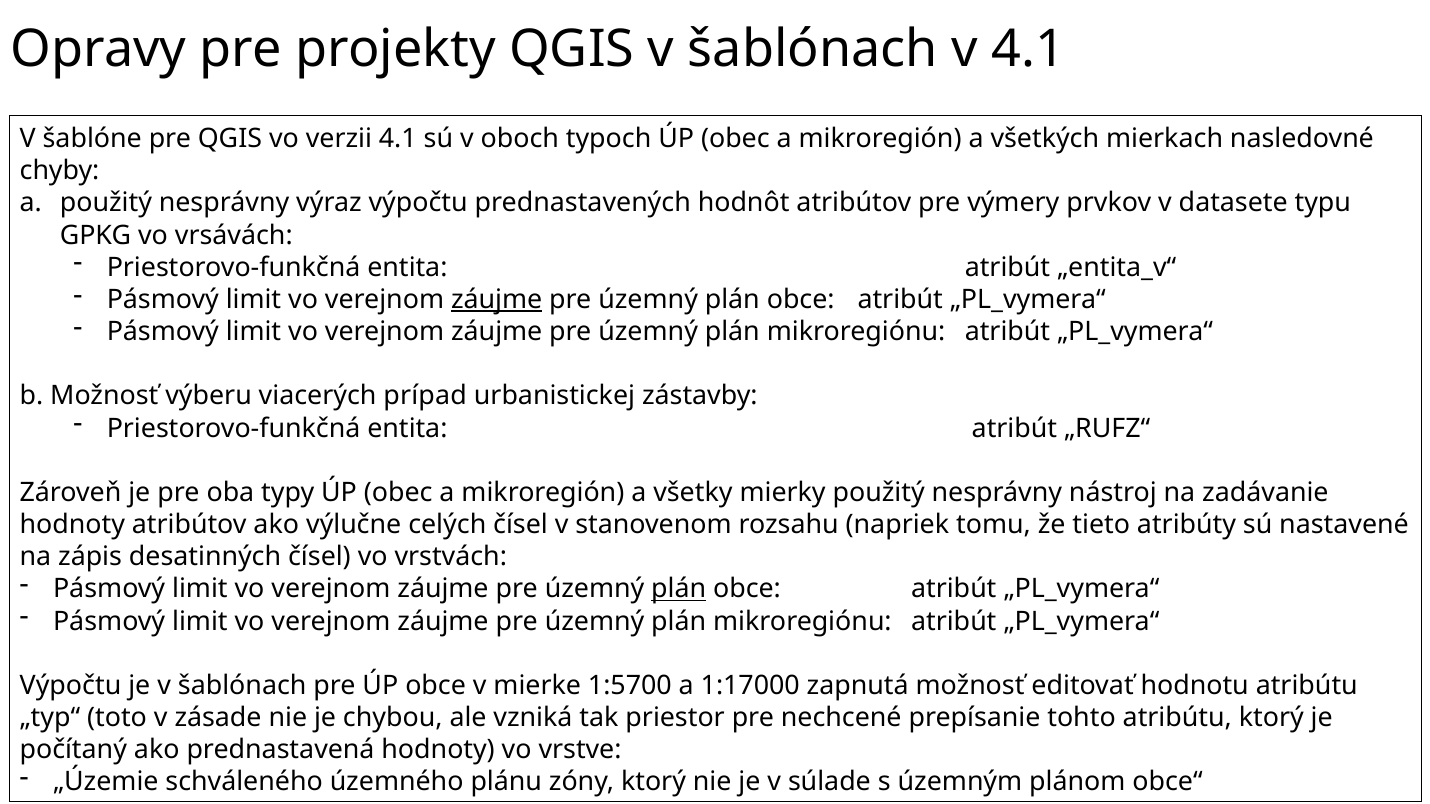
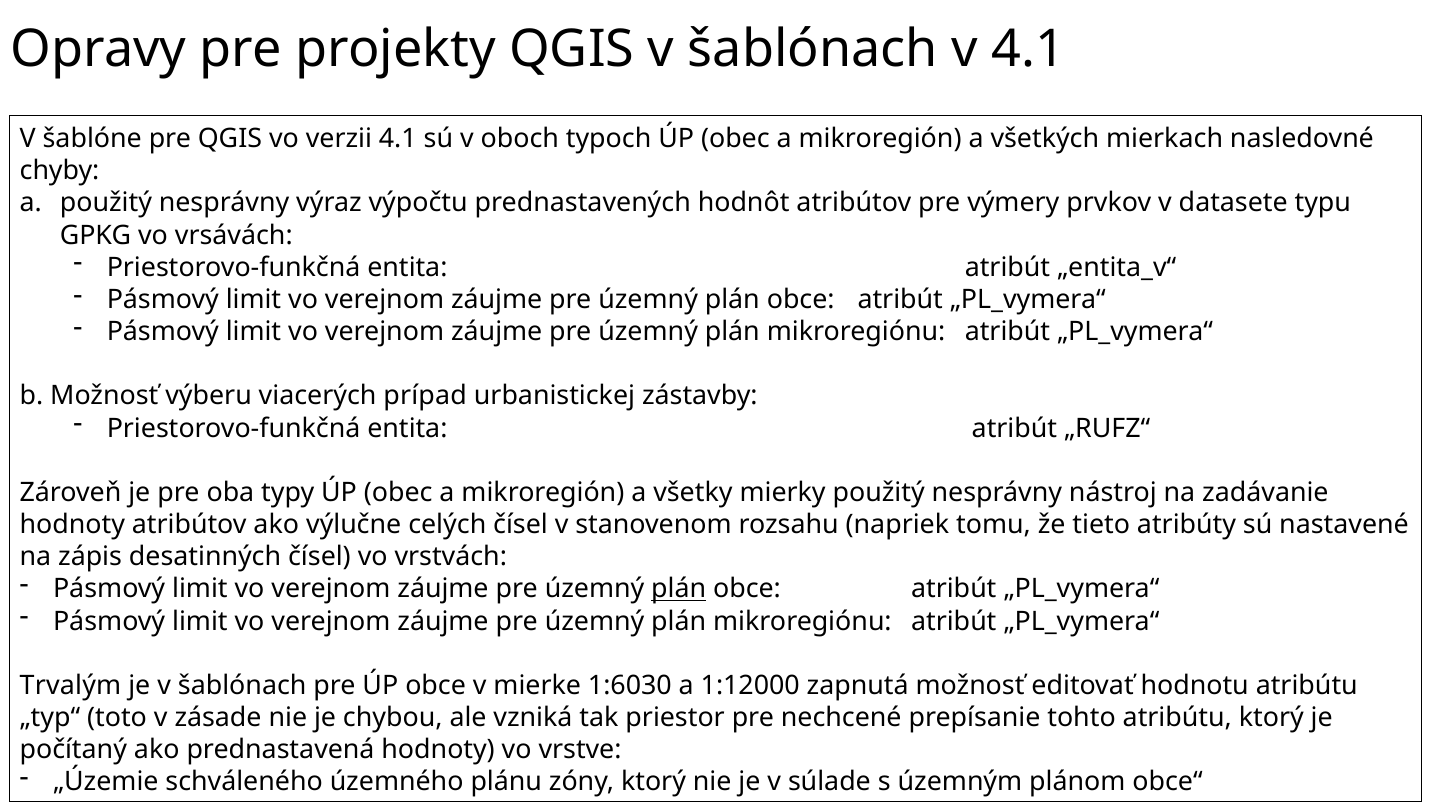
záujme at (497, 300) underline: present -> none
Výpočtu at (71, 686): Výpočtu -> Trvalým
1:5700: 1:5700 -> 1:6030
1:17000: 1:17000 -> 1:12000
